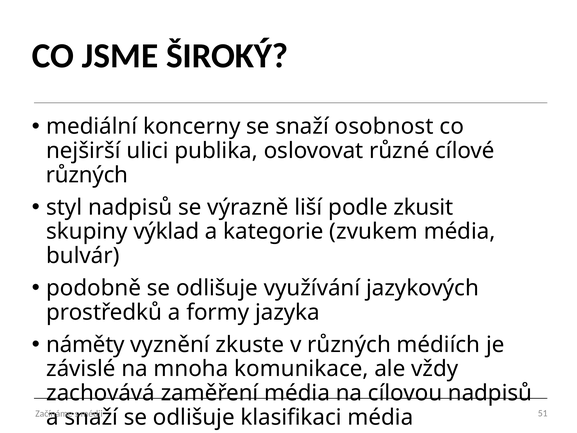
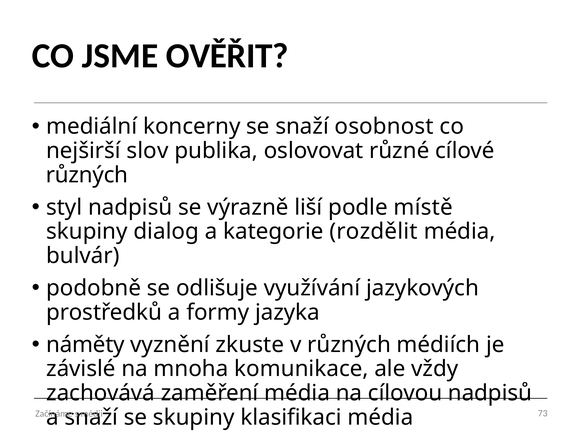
ŠIROKÝ: ŠIROKÝ -> OVĚŘIT
ulici: ulici -> slov
zkusit: zkusit -> místě
výklad: výklad -> dialog
zvukem: zvukem -> rozdělit
51: 51 -> 73
odlišuje at (194, 417): odlišuje -> skupiny
